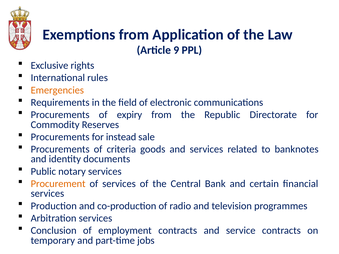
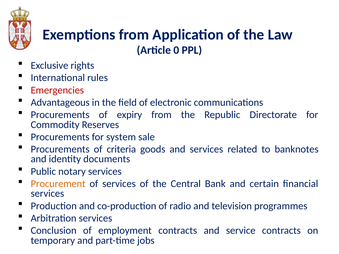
9: 9 -> 0
Emergencies colour: orange -> red
Requirements: Requirements -> Advantageous
instead: instead -> system
